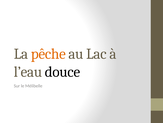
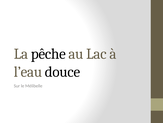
pêche colour: orange -> black
